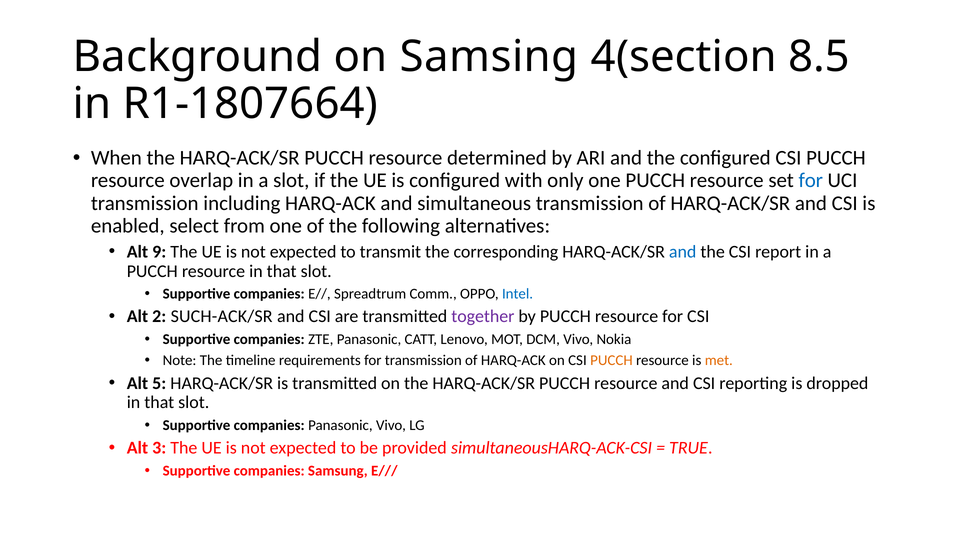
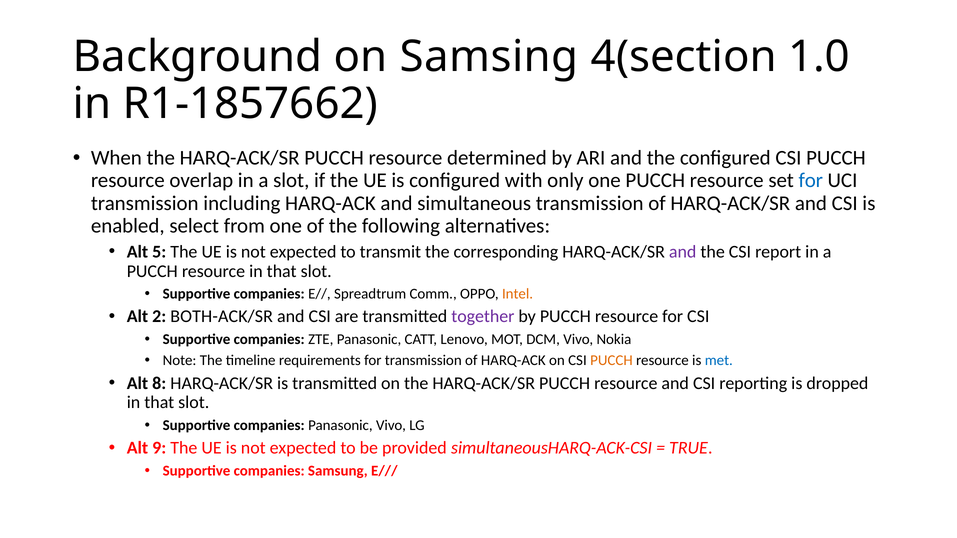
8.5: 8.5 -> 1.0
R1-1807664: R1-1807664 -> R1-1857662
9: 9 -> 5
and at (683, 252) colour: blue -> purple
Intel colour: blue -> orange
SUCH-ACK/SR: SUCH-ACK/SR -> BOTH-ACK/SR
met colour: orange -> blue
5: 5 -> 8
3: 3 -> 9
